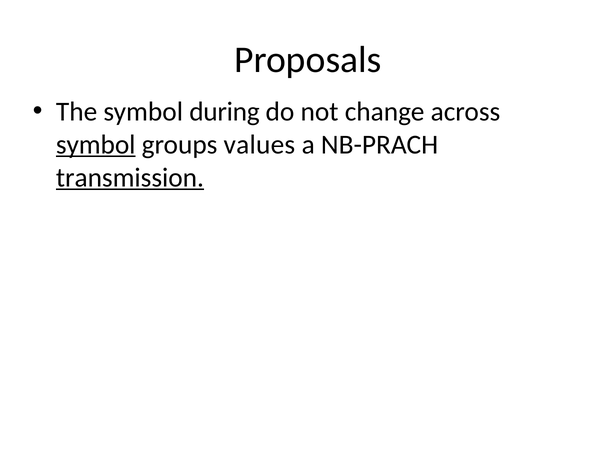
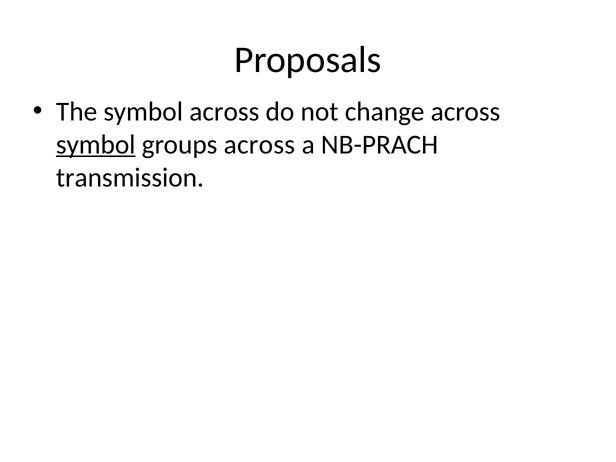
symbol during: during -> across
groups values: values -> across
transmission underline: present -> none
